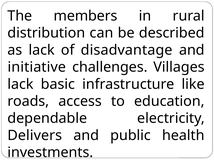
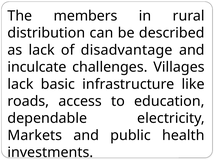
initiative: initiative -> inculcate
Delivers: Delivers -> Markets
